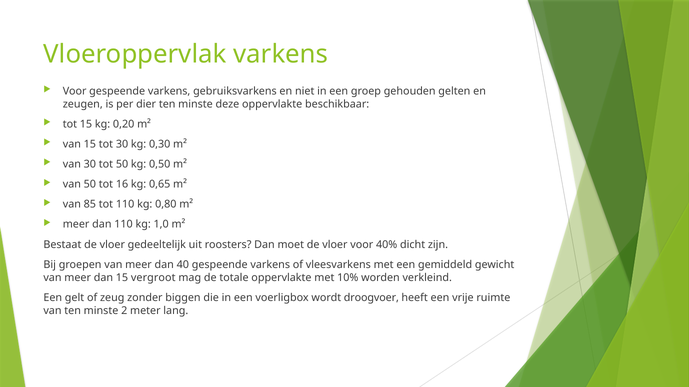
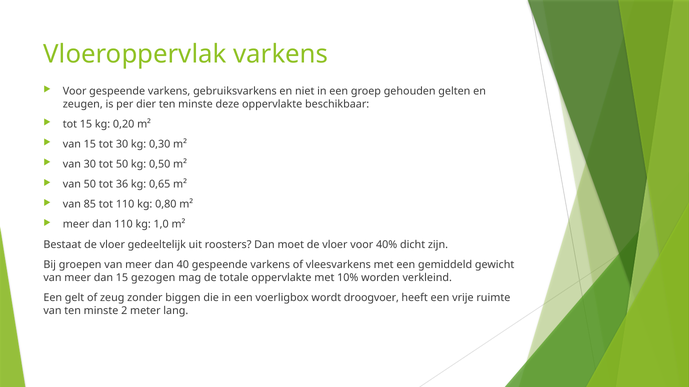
16: 16 -> 36
vergroot: vergroot -> gezogen
